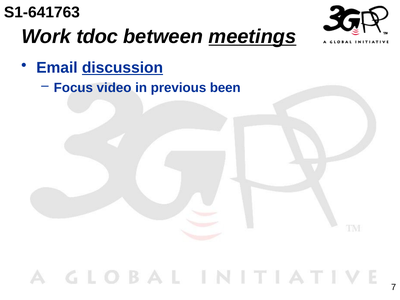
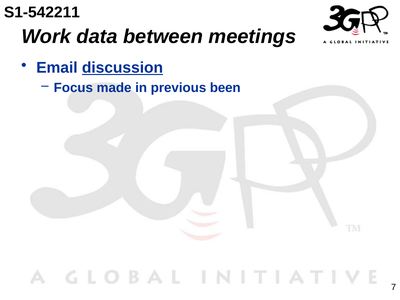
S1-641763: S1-641763 -> S1-542211
tdoc: tdoc -> data
meetings underline: present -> none
video: video -> made
